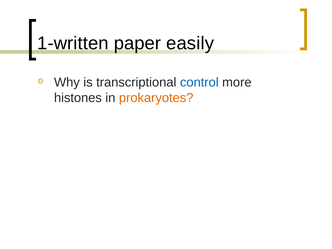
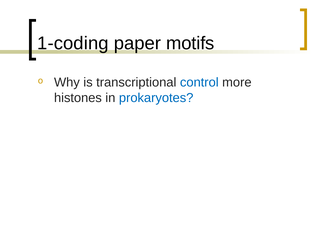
1-written: 1-written -> 1-coding
easily: easily -> motifs
prokaryotes colour: orange -> blue
